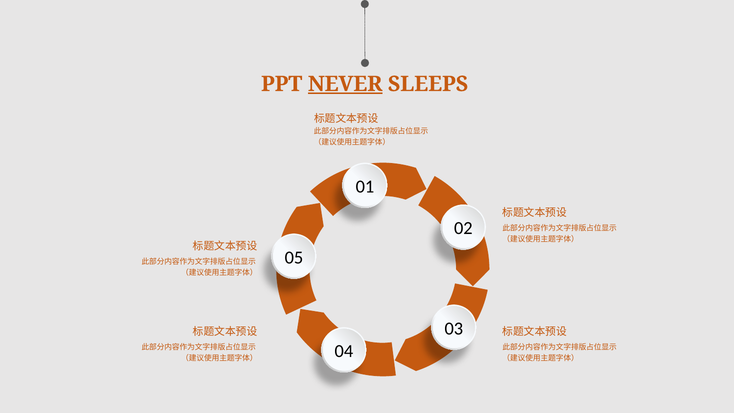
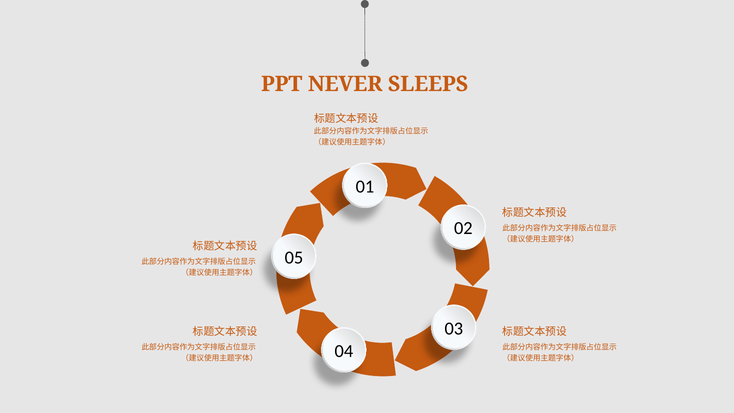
NEVER underline: present -> none
